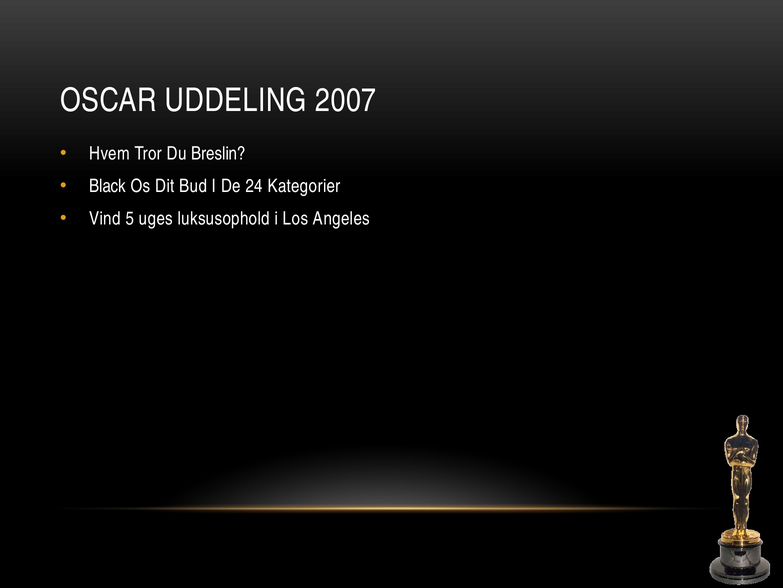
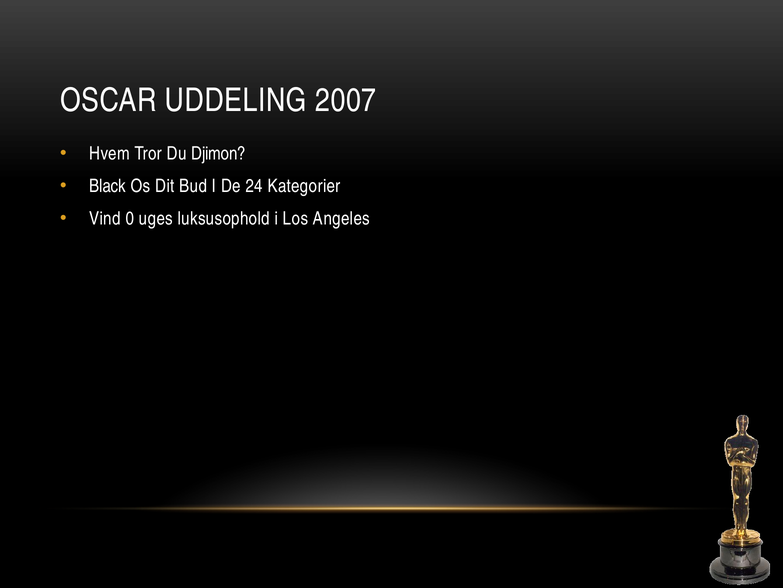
Breslin: Breslin -> Djimon
5: 5 -> 0
